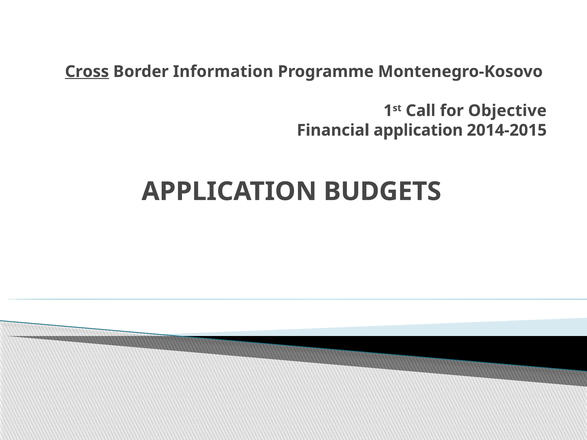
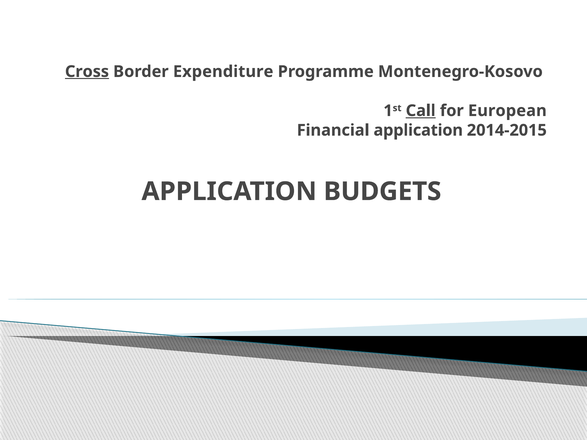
Information: Information -> Expenditure
Call underline: none -> present
Objective: Objective -> European
